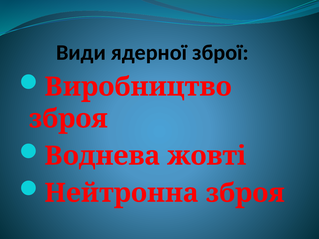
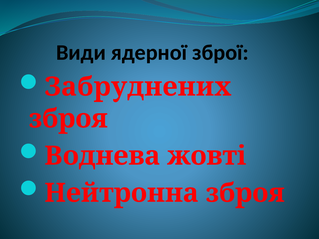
Виробництво: Виробництво -> Забруднених
